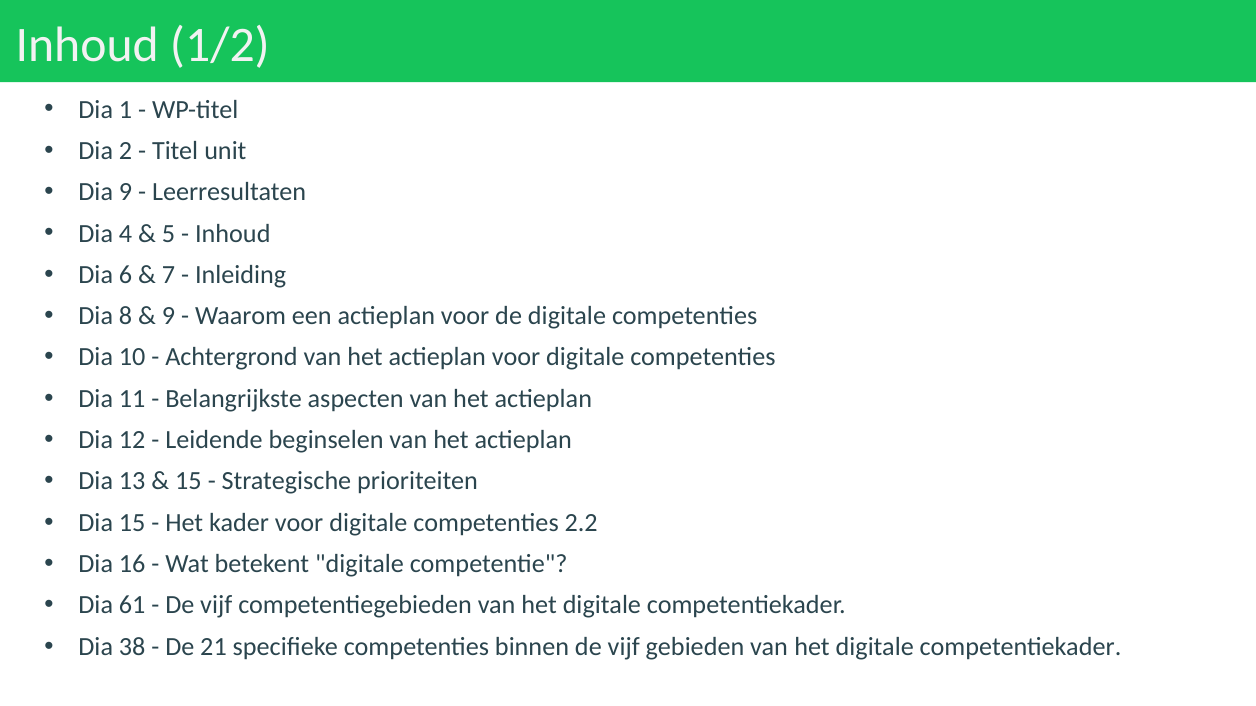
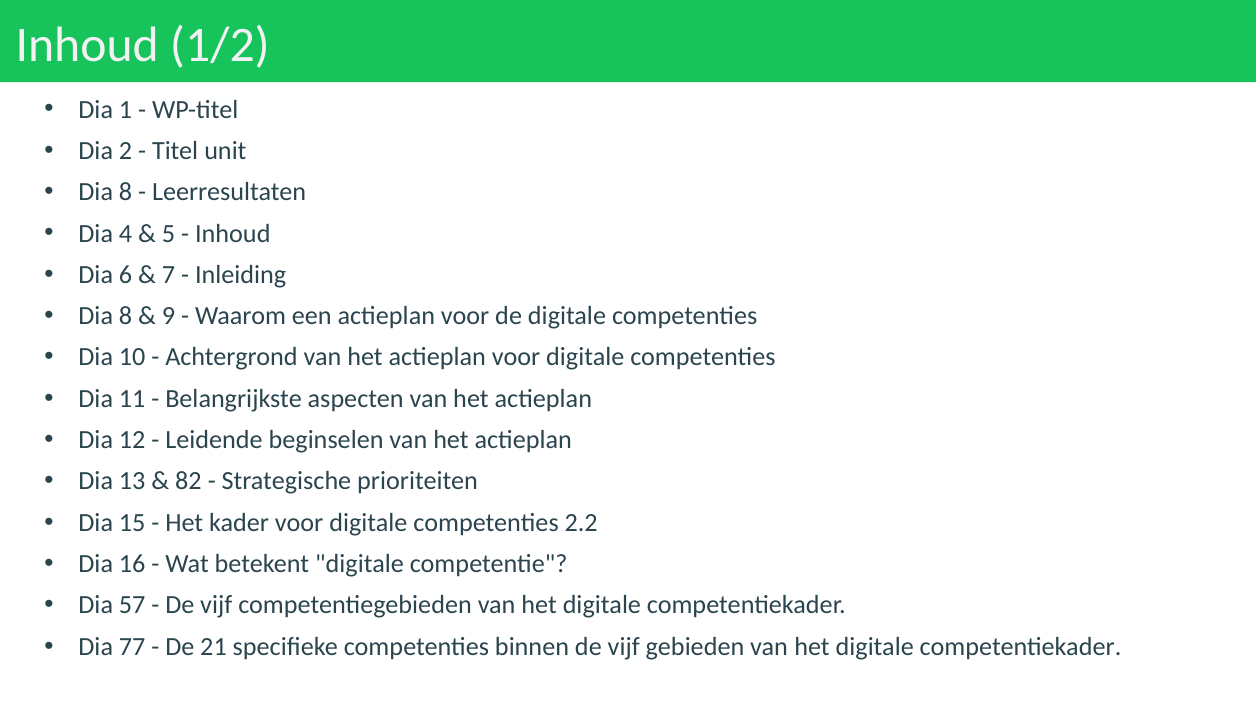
9 at (125, 192): 9 -> 8
15 at (188, 482): 15 -> 82
61: 61 -> 57
38: 38 -> 77
